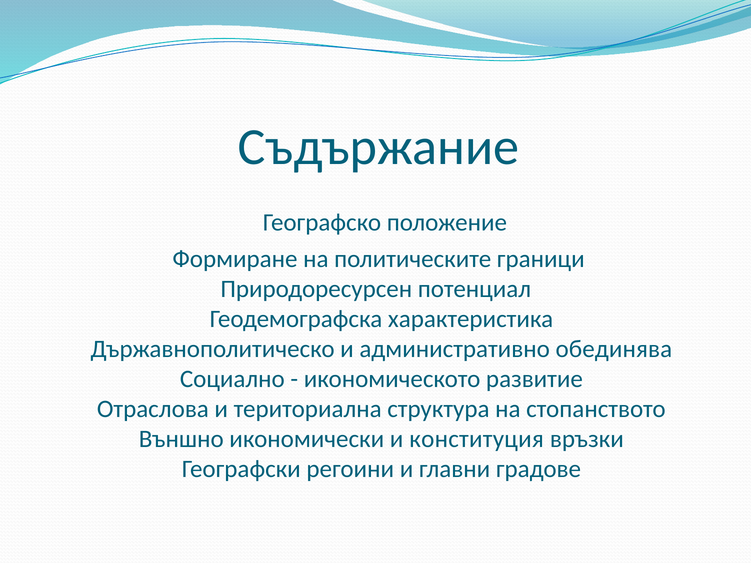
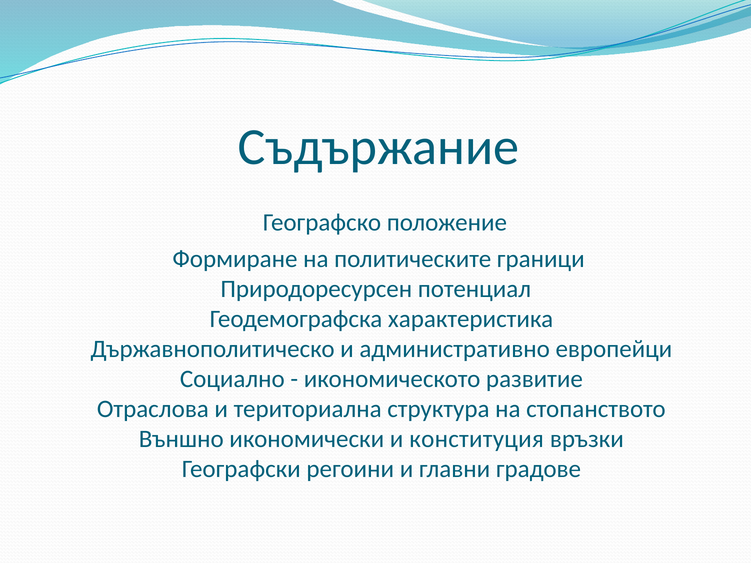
обединява: обединява -> европейци
